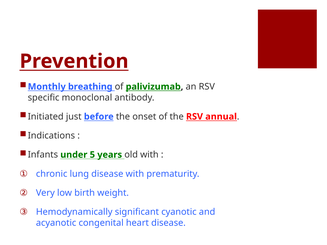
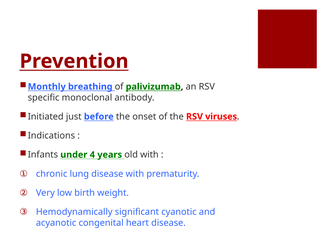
annual: annual -> viruses
5: 5 -> 4
